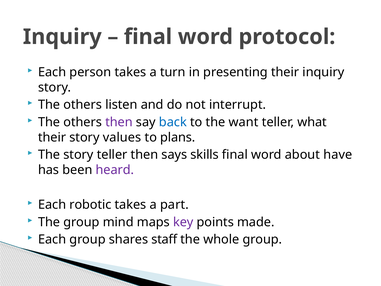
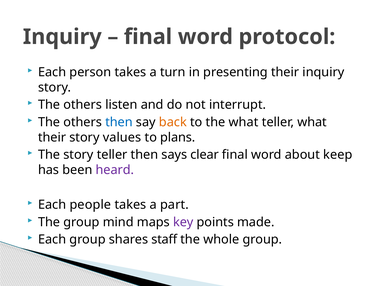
then at (119, 122) colour: purple -> blue
back colour: blue -> orange
the want: want -> what
skills: skills -> clear
have: have -> keep
robotic: robotic -> people
